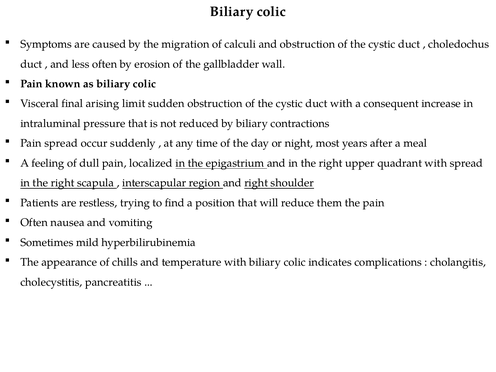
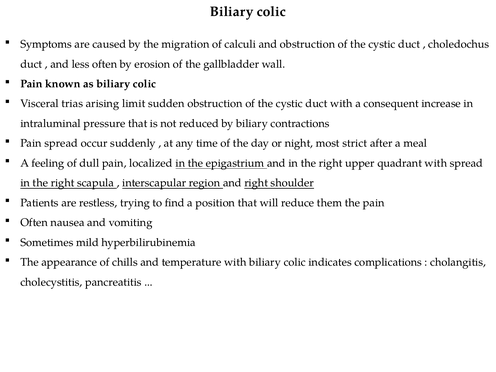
final: final -> trias
years: years -> strict
